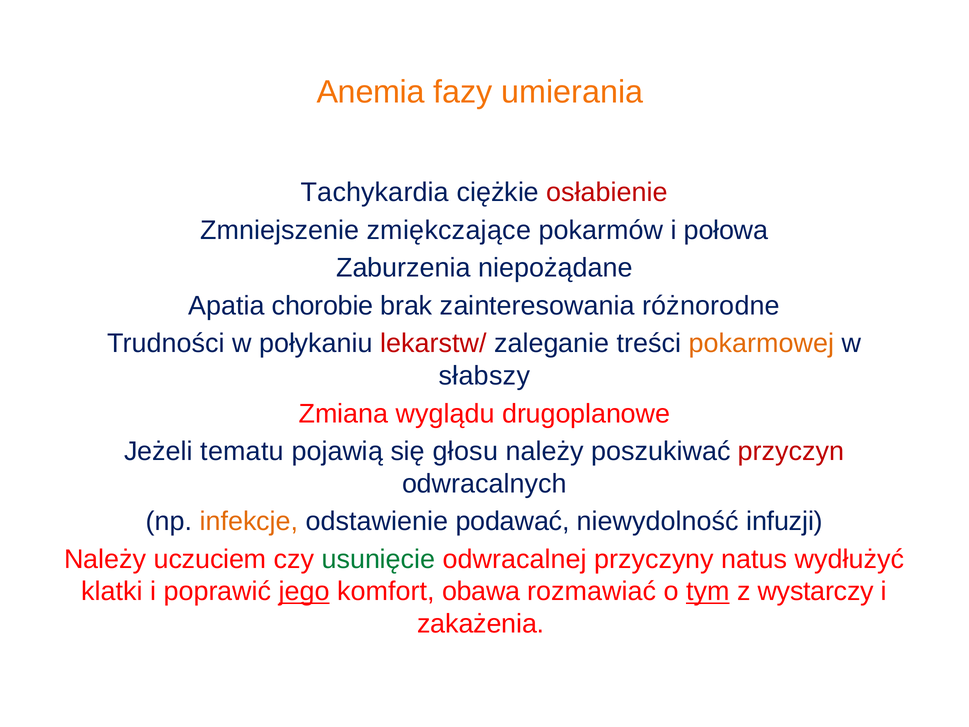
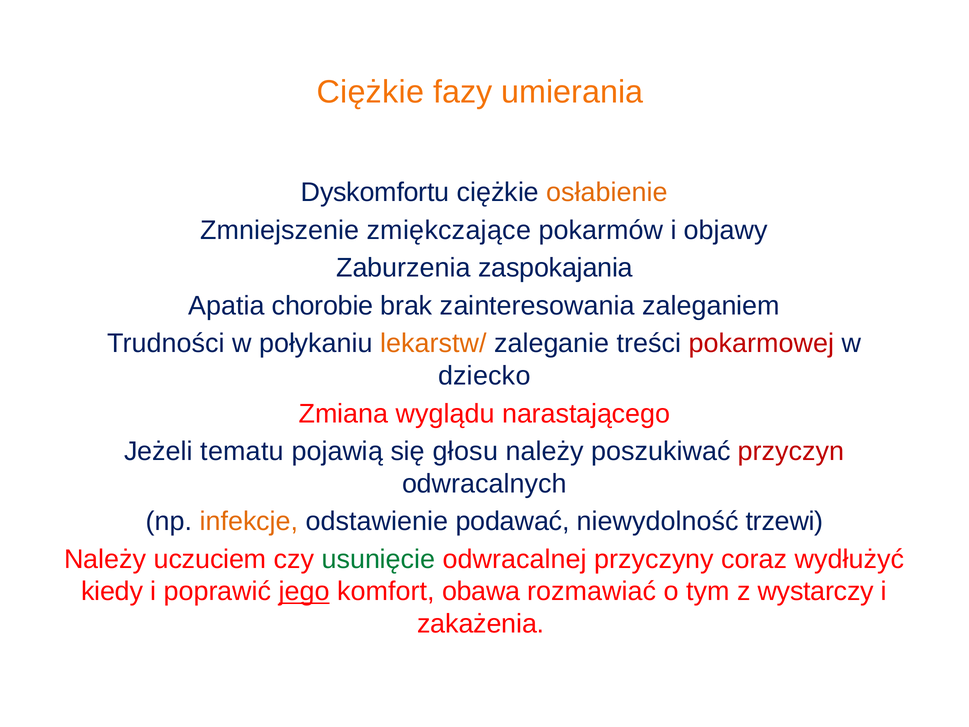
Anemia at (371, 92): Anemia -> Ciężkie
Tachykardia: Tachykardia -> Dyskomfortu
osłabienie colour: red -> orange
połowa: połowa -> objawy
niepożądane: niepożądane -> zaspokajania
różnorodne: różnorodne -> zaleganiem
lekarstw/ colour: red -> orange
pokarmowej colour: orange -> red
słabszy: słabszy -> dziecko
drugoplanowe: drugoplanowe -> narastającego
infuzji: infuzji -> trzewi
natus: natus -> coraz
klatki: klatki -> kiedy
tym underline: present -> none
